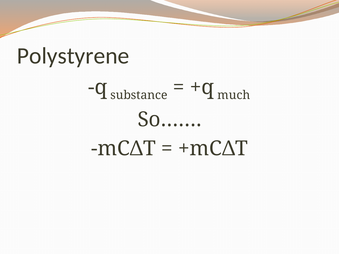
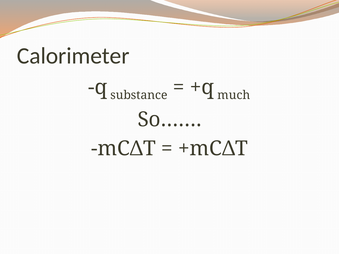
Polystyrene: Polystyrene -> Calorimeter
